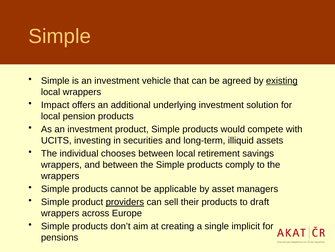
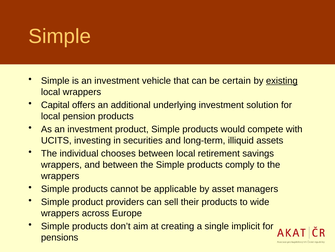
agreed: agreed -> certain
Impact: Impact -> Capital
providers underline: present -> none
draft: draft -> wide
